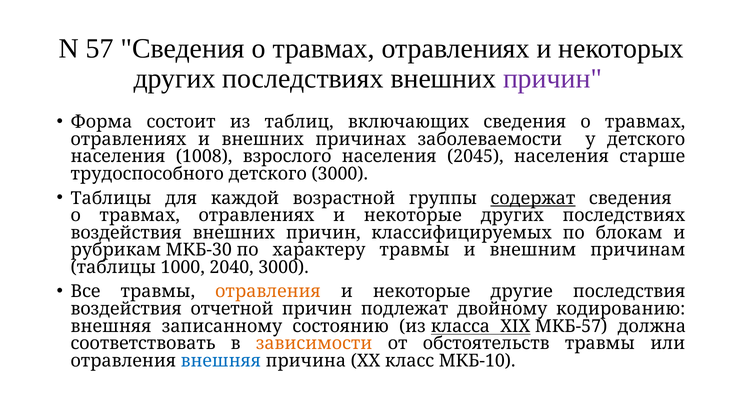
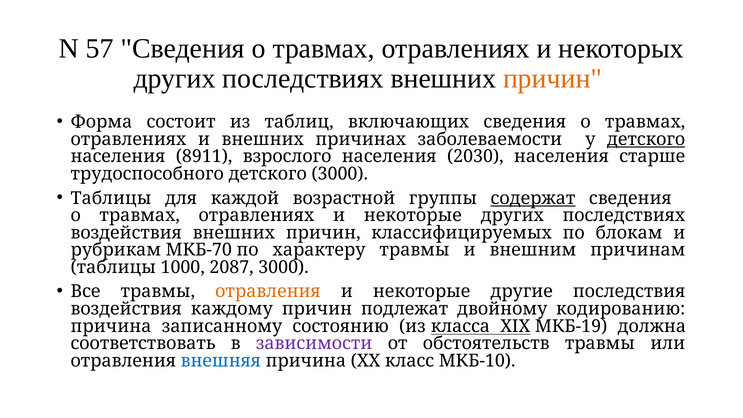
причин at (553, 79) colour: purple -> orange
детского at (646, 139) underline: none -> present
1008: 1008 -> 8911
2045: 2045 -> 2030
МКБ-30: МКБ-30 -> МКБ-70
2040: 2040 -> 2087
отчетной: отчетной -> каждому
внешняя at (111, 326): внешняя -> причина
МКБ-57: МКБ-57 -> МКБ-19
зависимости colour: orange -> purple
